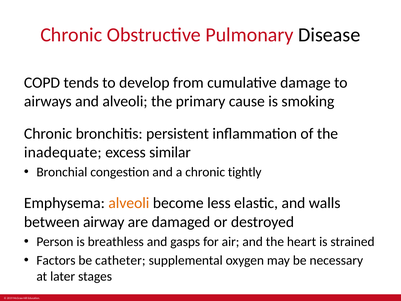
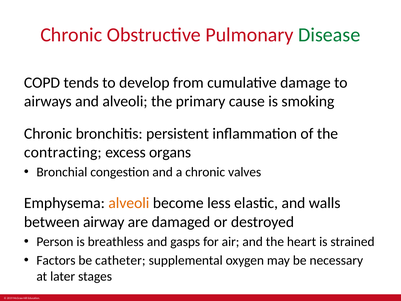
Disease colour: black -> green
inadequate: inadequate -> contracting
similar: similar -> organs
tightly: tightly -> valves
